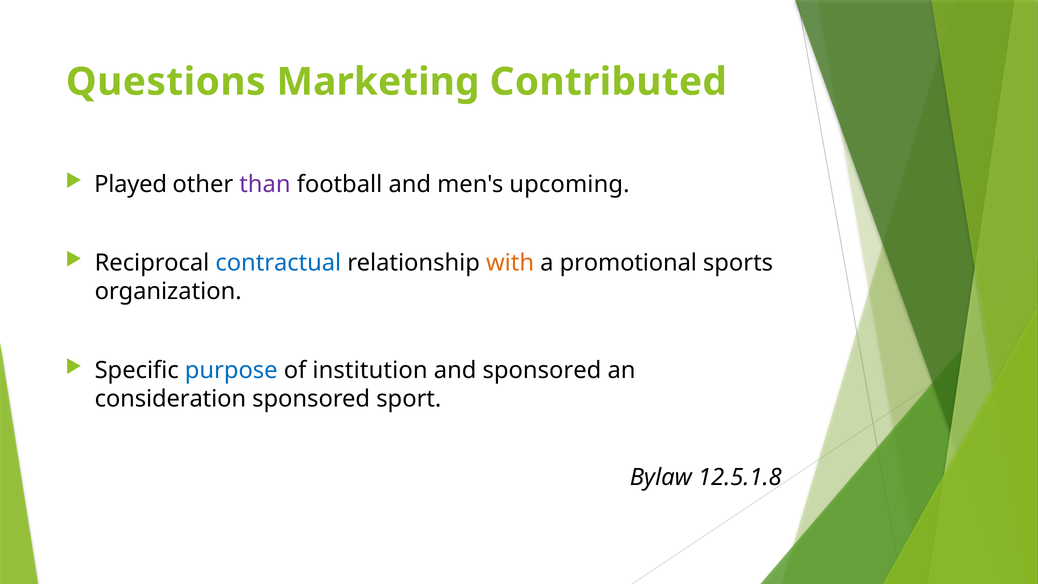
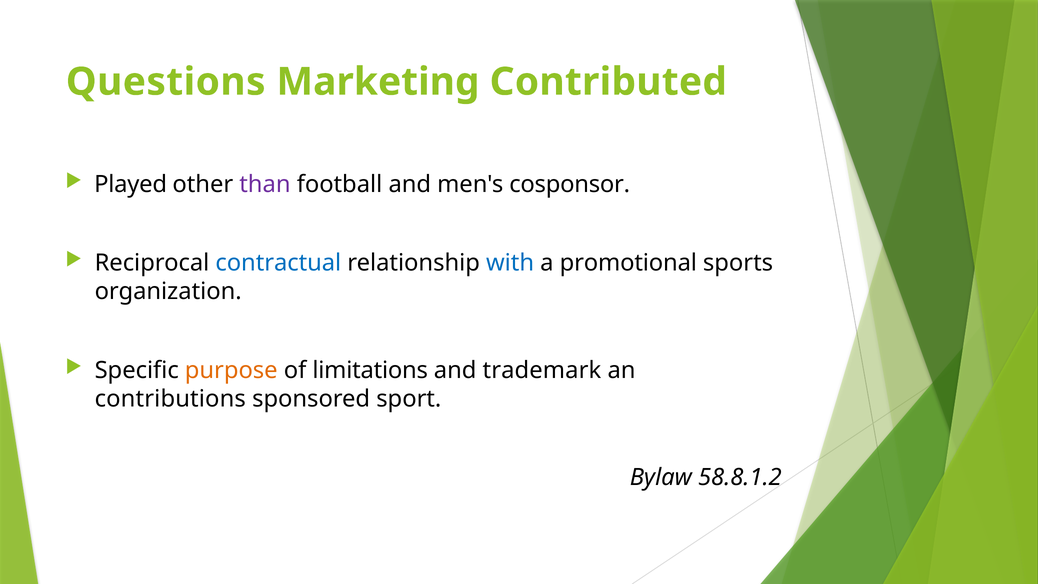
upcoming: upcoming -> cosponsor
with colour: orange -> blue
purpose colour: blue -> orange
institution: institution -> limitations
and sponsored: sponsored -> trademark
consideration: consideration -> contributions
12.5.1.8: 12.5.1.8 -> 58.8.1.2
